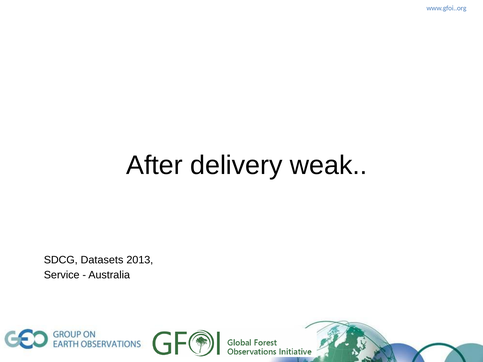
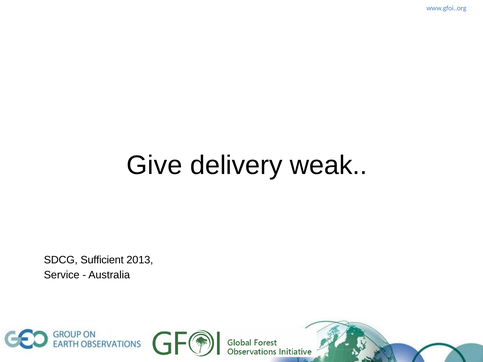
After: After -> Give
Datasets: Datasets -> Sufficient
